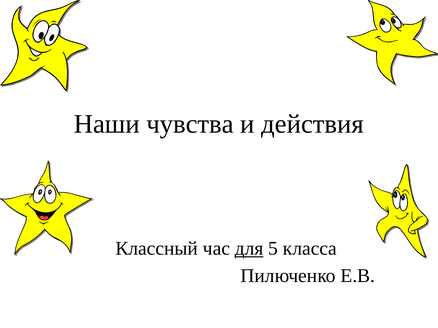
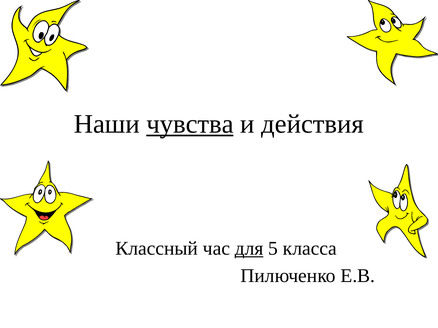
чувства underline: none -> present
